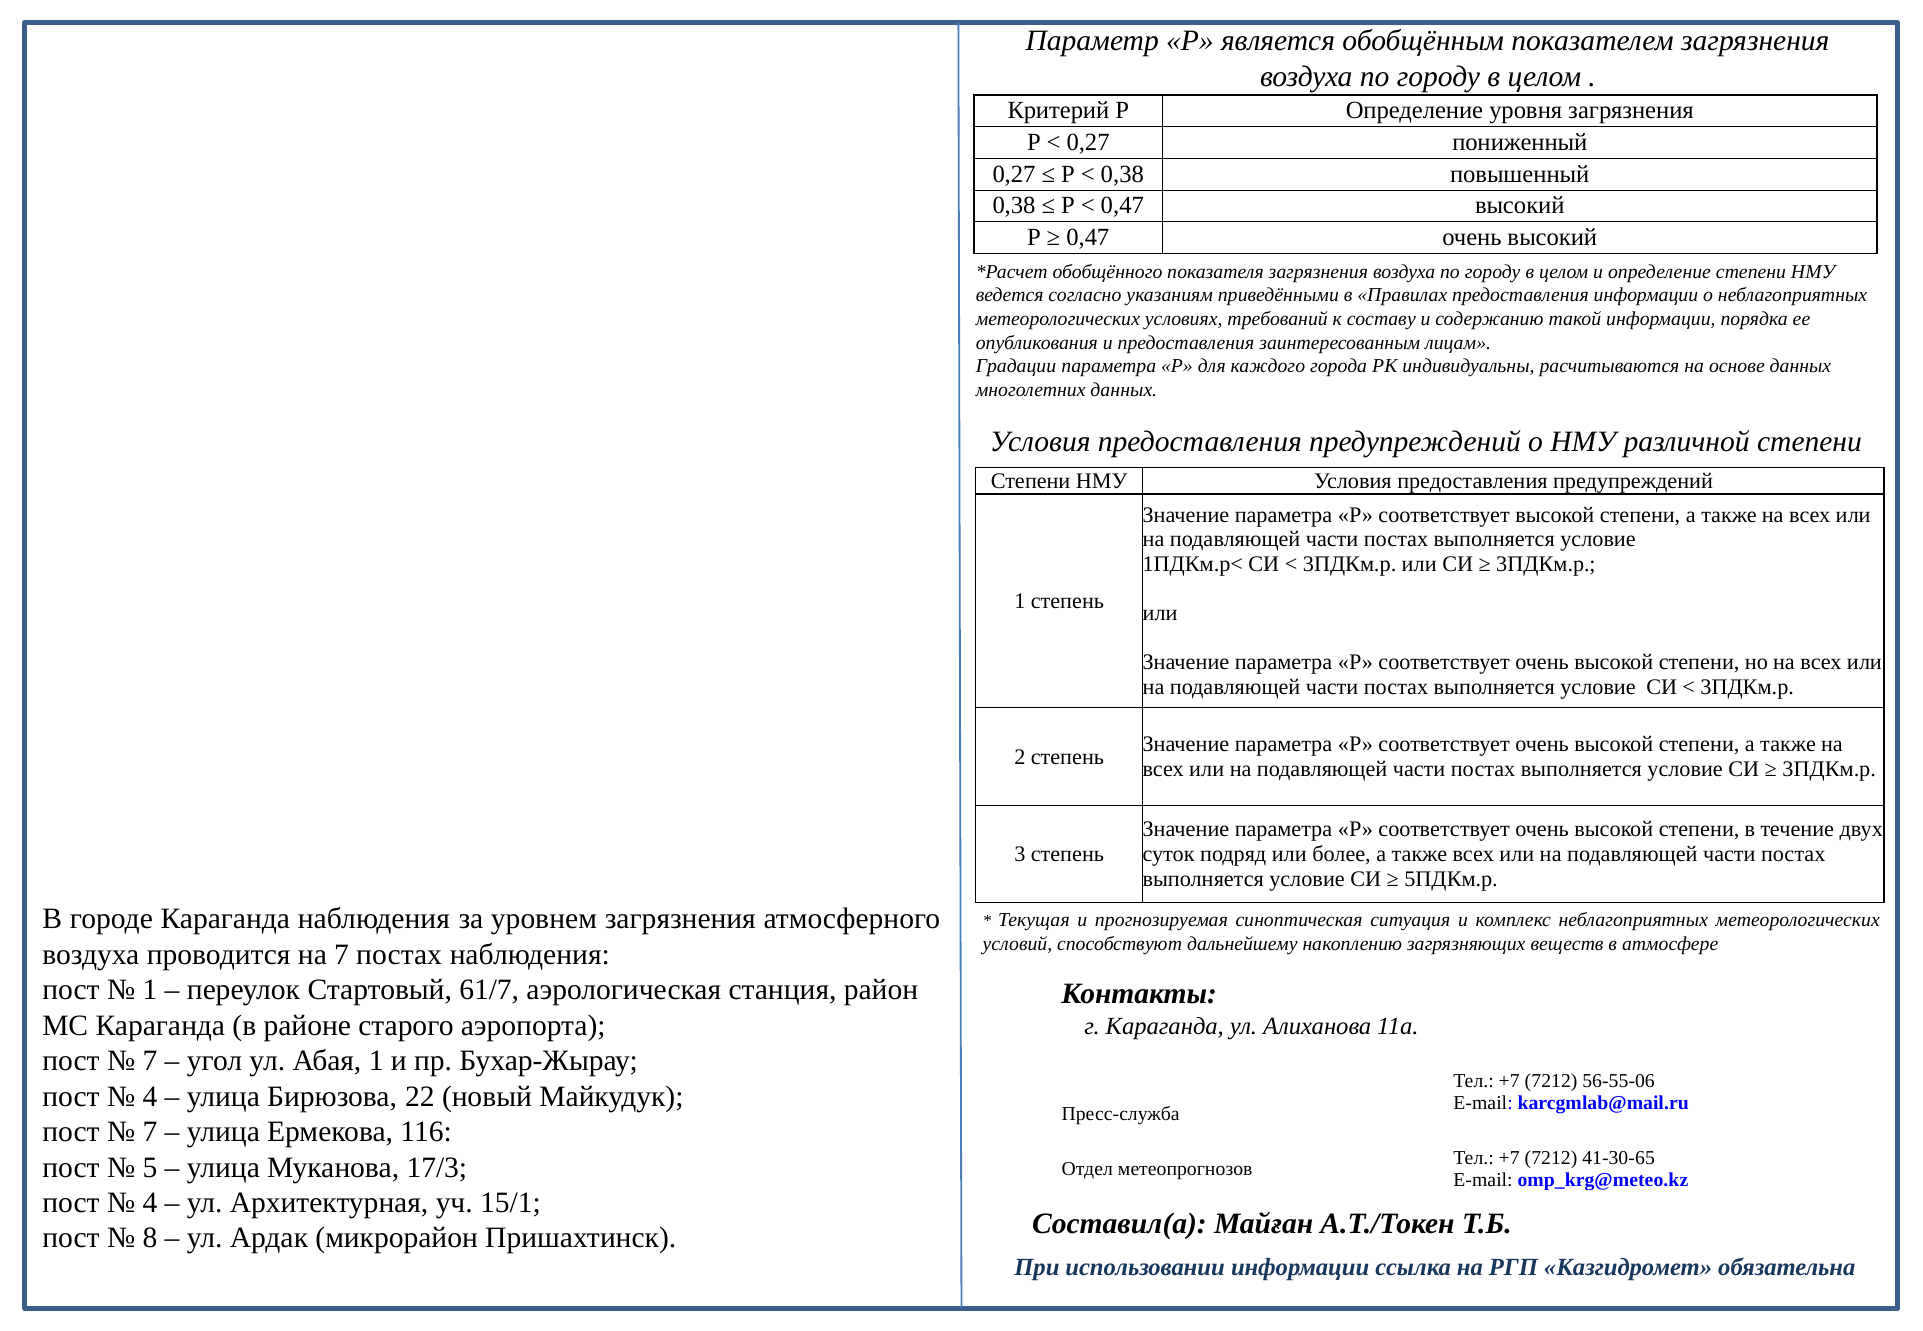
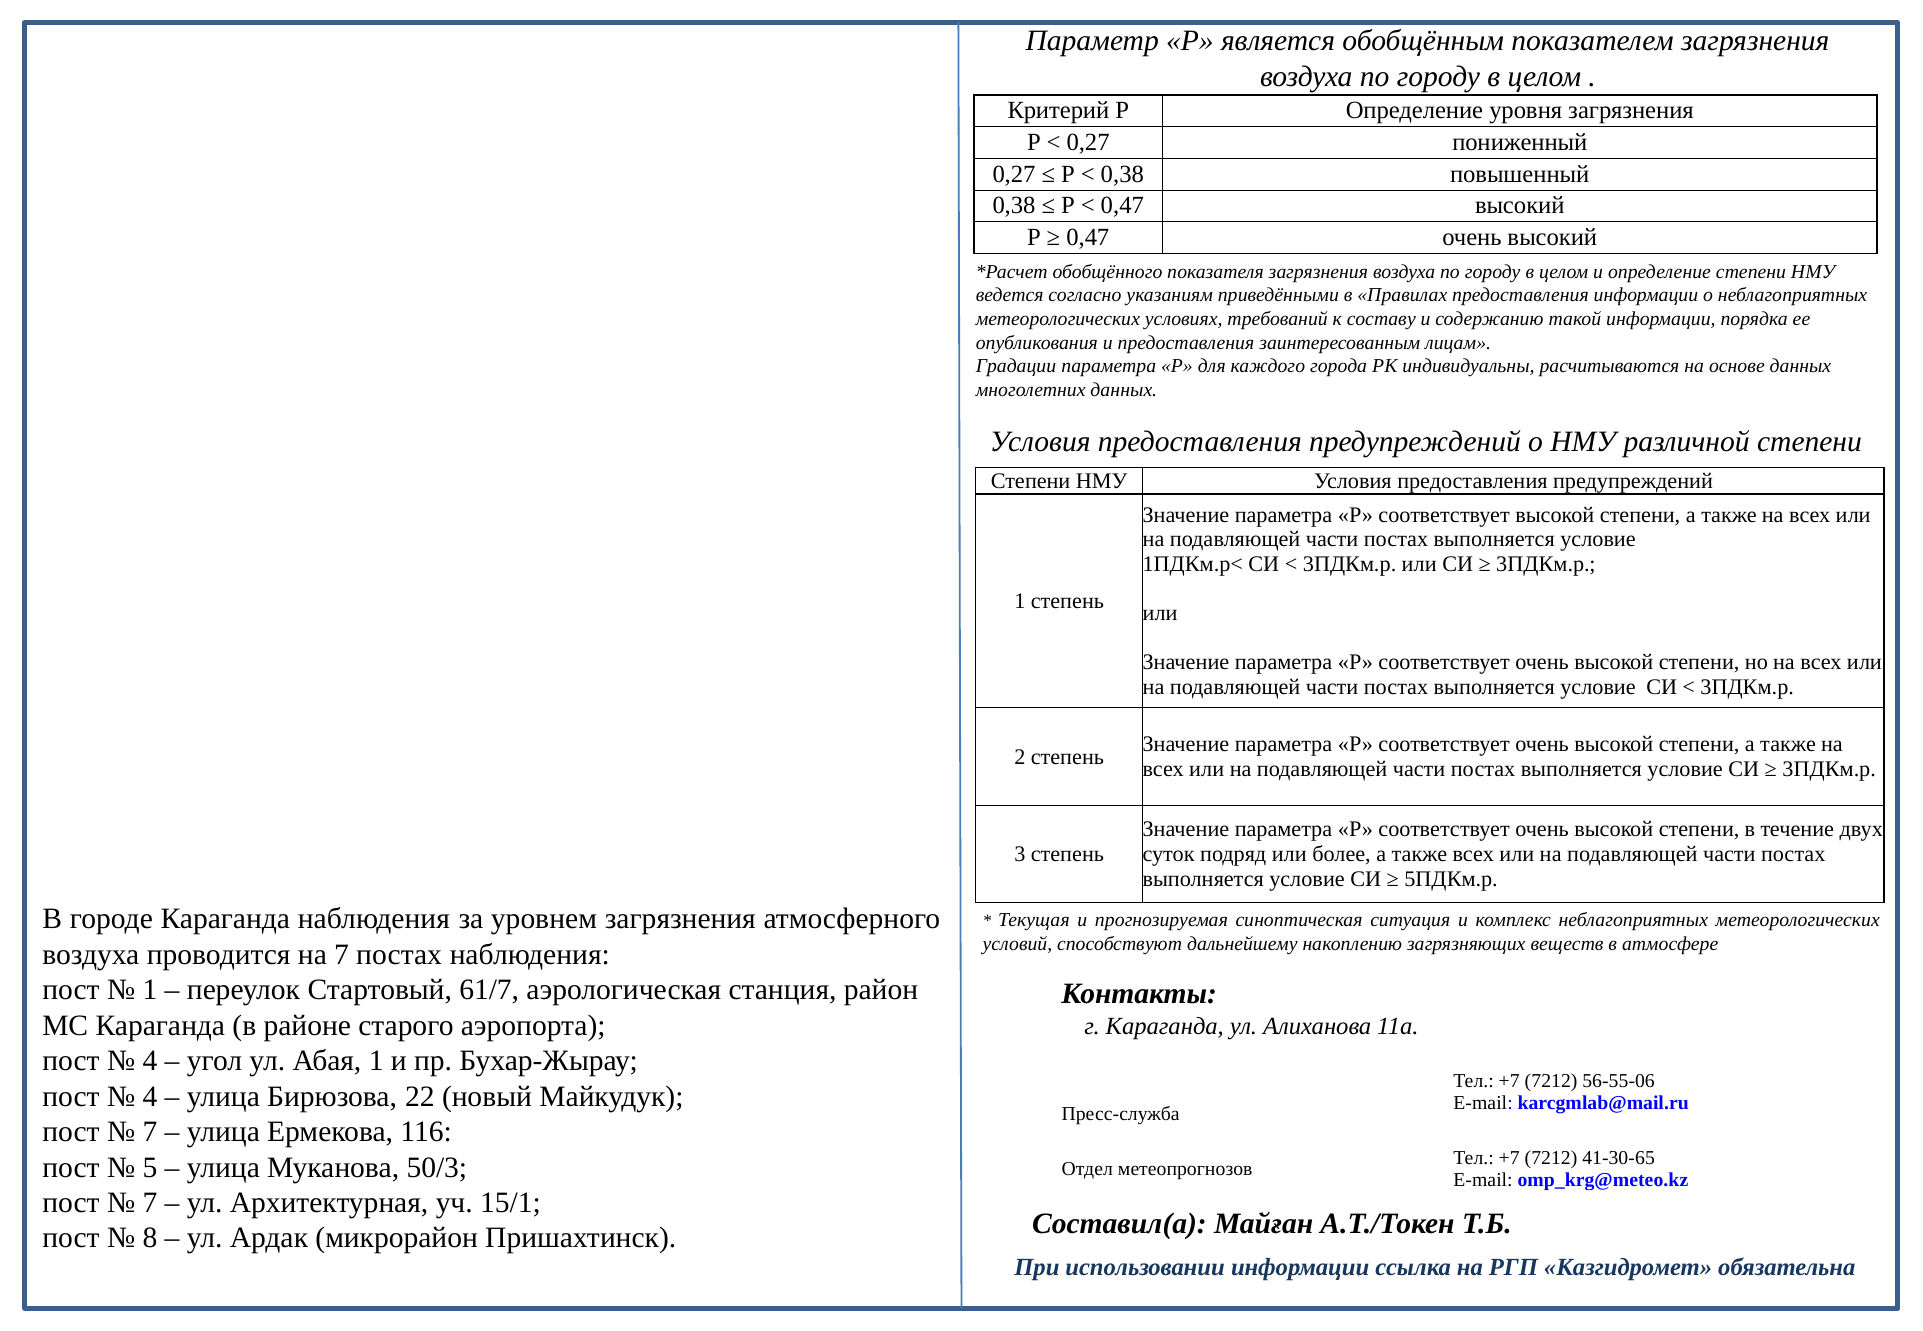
7 at (150, 1061): 7 -> 4
17/3: 17/3 -> 50/3
4 at (150, 1203): 4 -> 7
